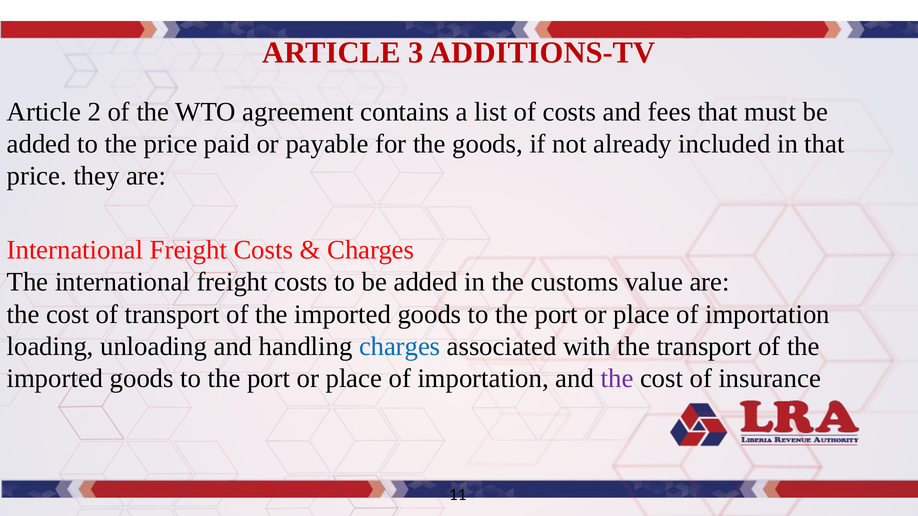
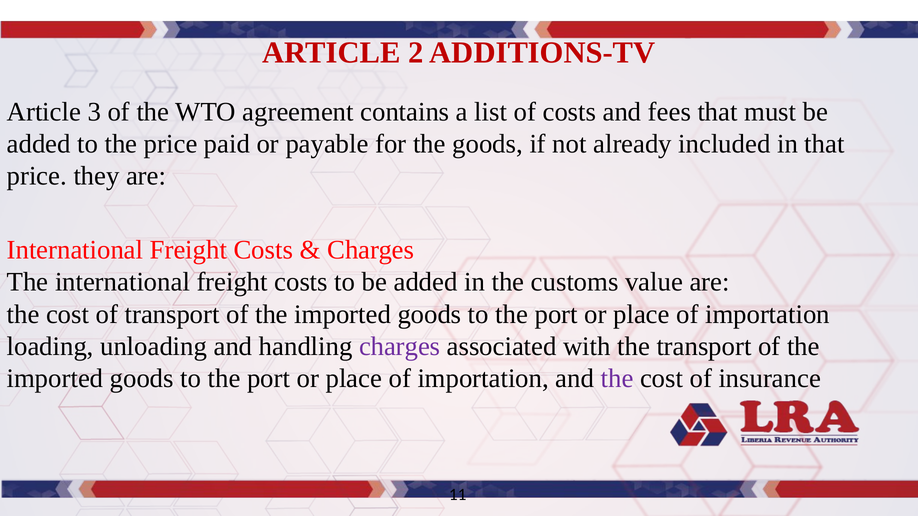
3: 3 -> 2
2: 2 -> 3
charges at (400, 347) colour: blue -> purple
